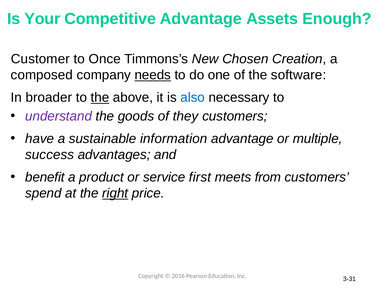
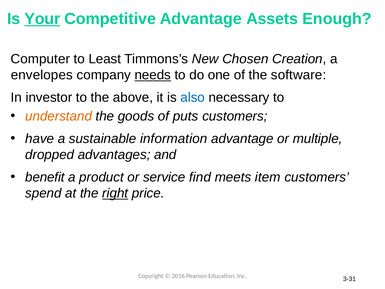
Your underline: none -> present
Customer: Customer -> Computer
Once: Once -> Least
composed: composed -> envelopes
broader: broader -> investor
the at (100, 97) underline: present -> none
understand colour: purple -> orange
they: they -> puts
success: success -> dropped
first: first -> find
from: from -> item
